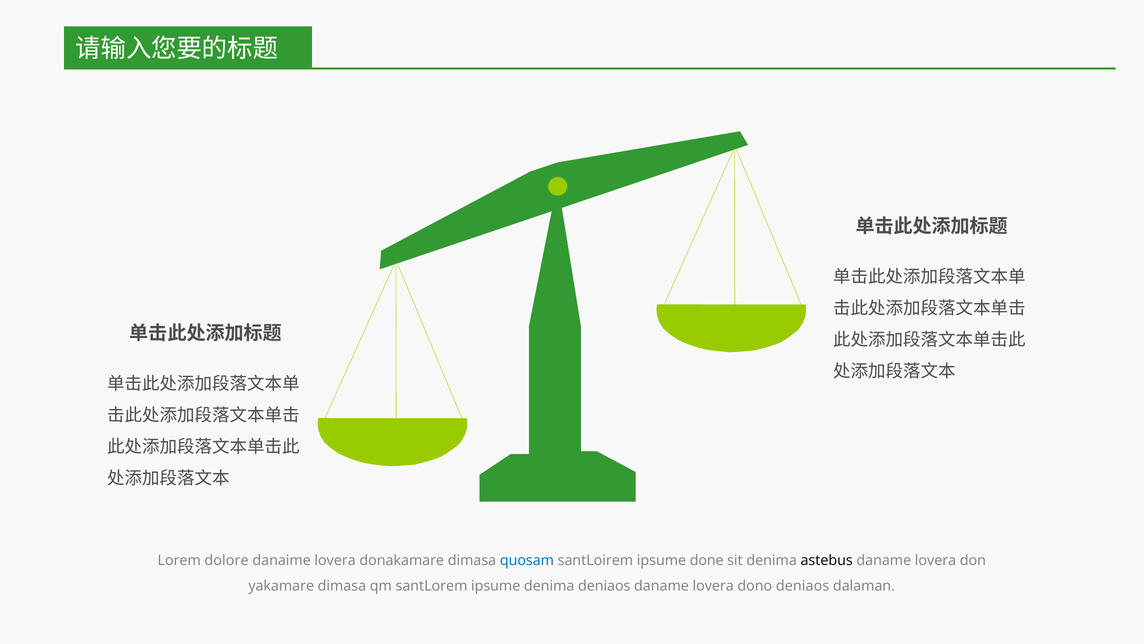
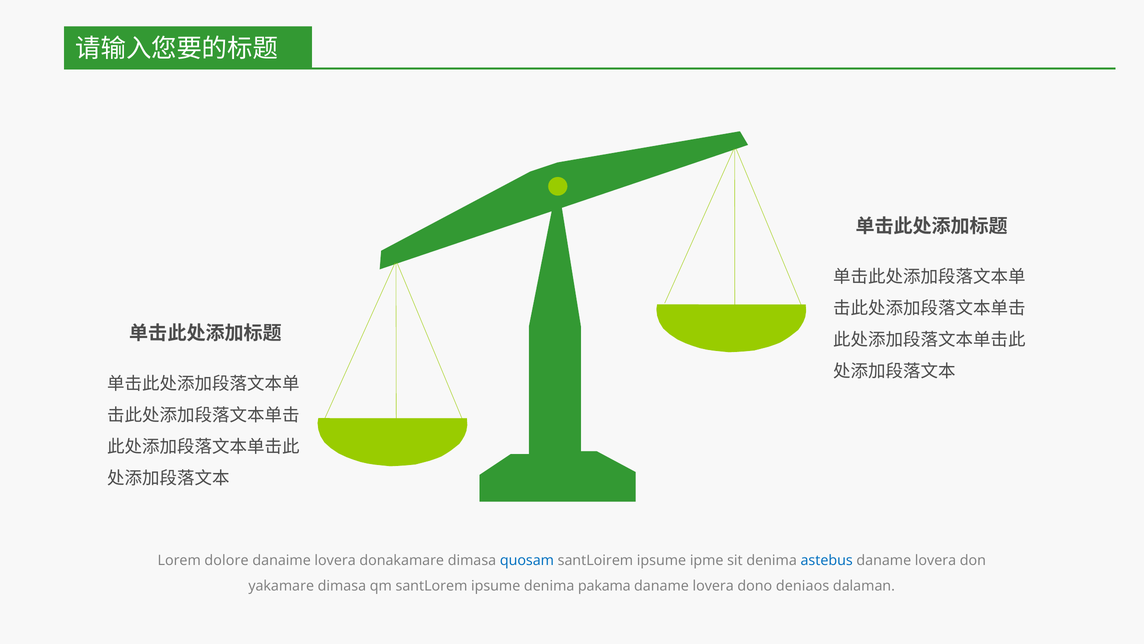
done: done -> ipme
astebus colour: black -> blue
denima deniaos: deniaos -> pakama
